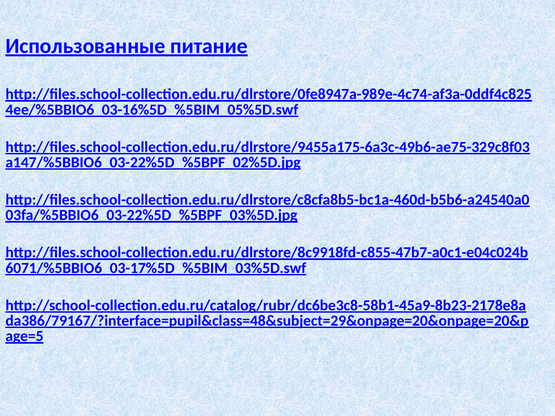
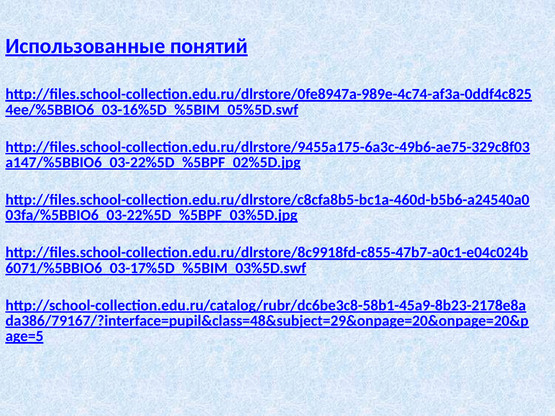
питание: питание -> понятий
